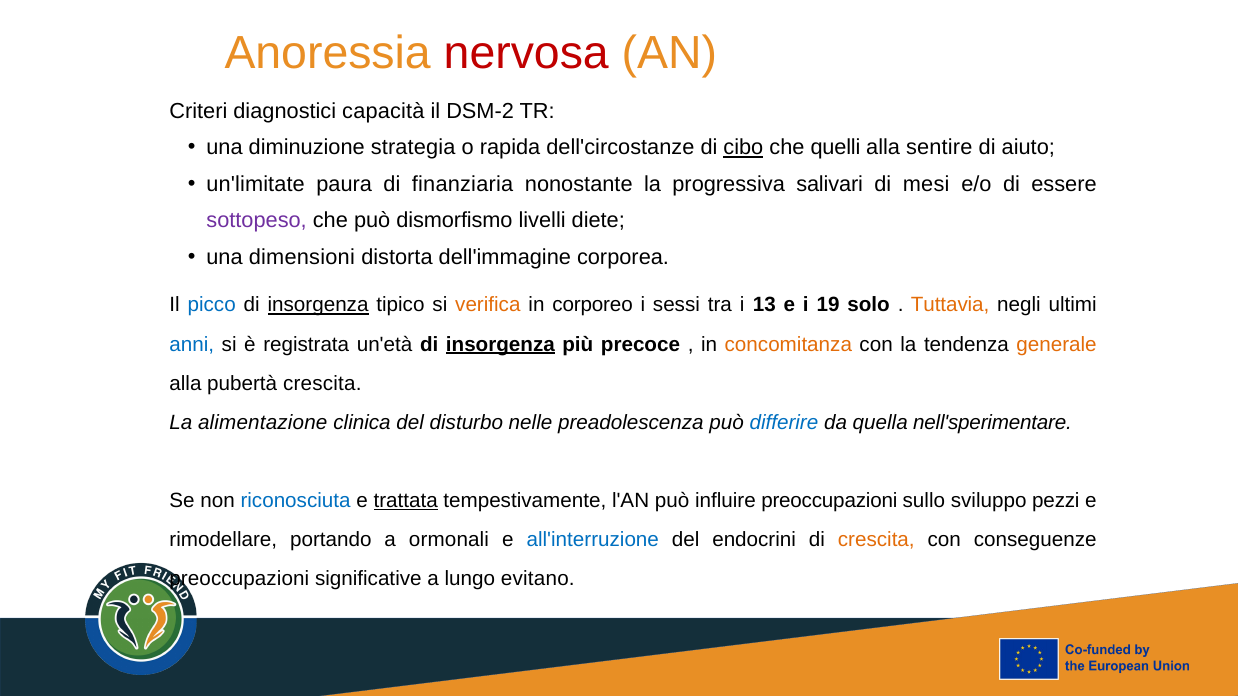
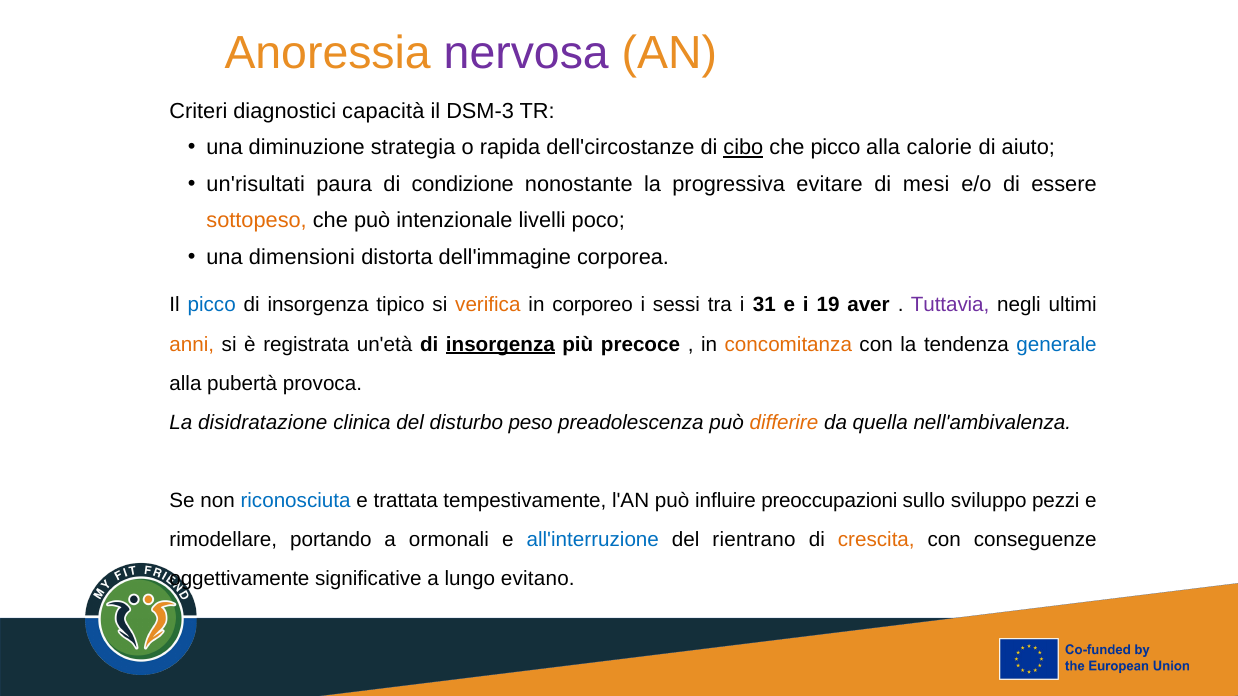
nervosa colour: red -> purple
DSM-2: DSM-2 -> DSM-3
che quelli: quelli -> picco
sentire: sentire -> calorie
un'limitate: un'limitate -> un'risultati
finanziaria: finanziaria -> condizione
salivari: salivari -> evitare
sottopeso colour: purple -> orange
dismorfismo: dismorfismo -> intenzionale
diete: diete -> poco
insorgenza at (318, 305) underline: present -> none
13: 13 -> 31
solo: solo -> aver
Tuttavia colour: orange -> purple
anni colour: blue -> orange
generale colour: orange -> blue
pubertà crescita: crescita -> provoca
alimentazione: alimentazione -> disidratazione
nelle: nelle -> peso
differire colour: blue -> orange
nell'sperimentare: nell'sperimentare -> nell'ambivalenza
trattata underline: present -> none
endocrini: endocrini -> rientrano
preoccupazioni at (239, 579): preoccupazioni -> oggettivamente
